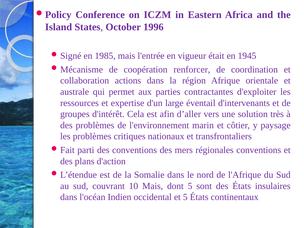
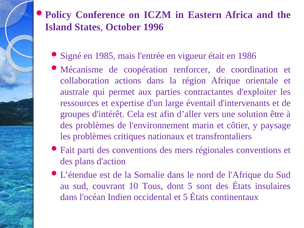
1945: 1945 -> 1986
très: très -> être
10 Mais: Mais -> Tous
